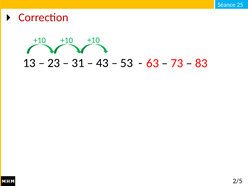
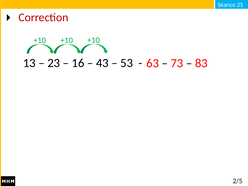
31: 31 -> 16
